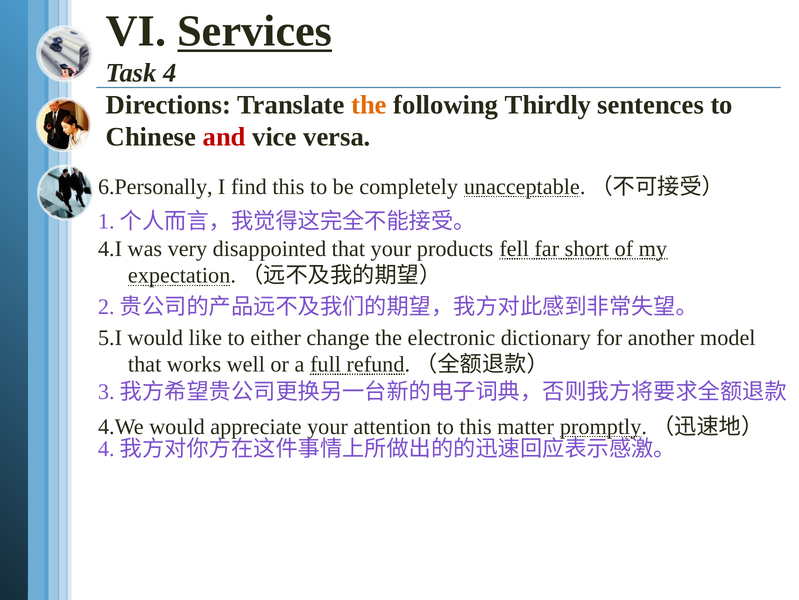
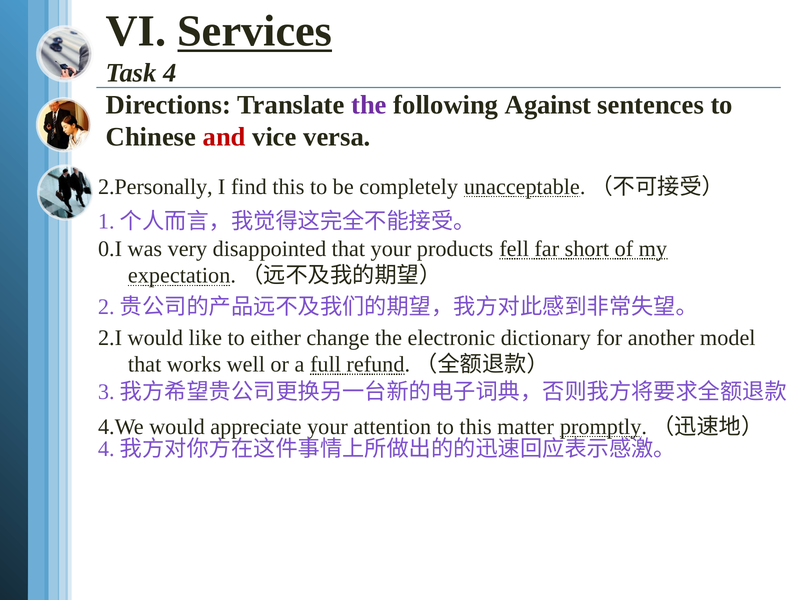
the at (369, 105) colour: orange -> purple
Thirdly: Thirdly -> Against
6.Personally: 6.Personally -> 2.Personally
4.I: 4.I -> 0.I
5.I: 5.I -> 2.I
